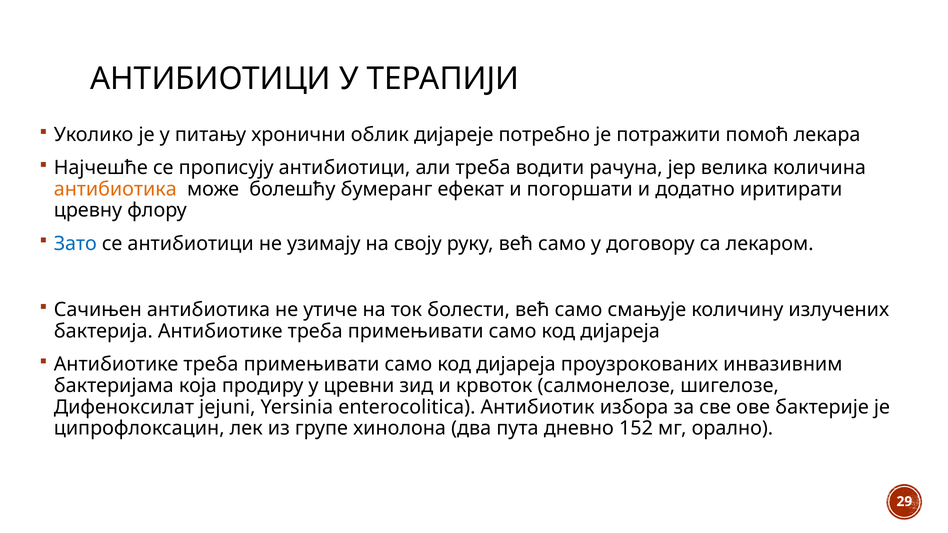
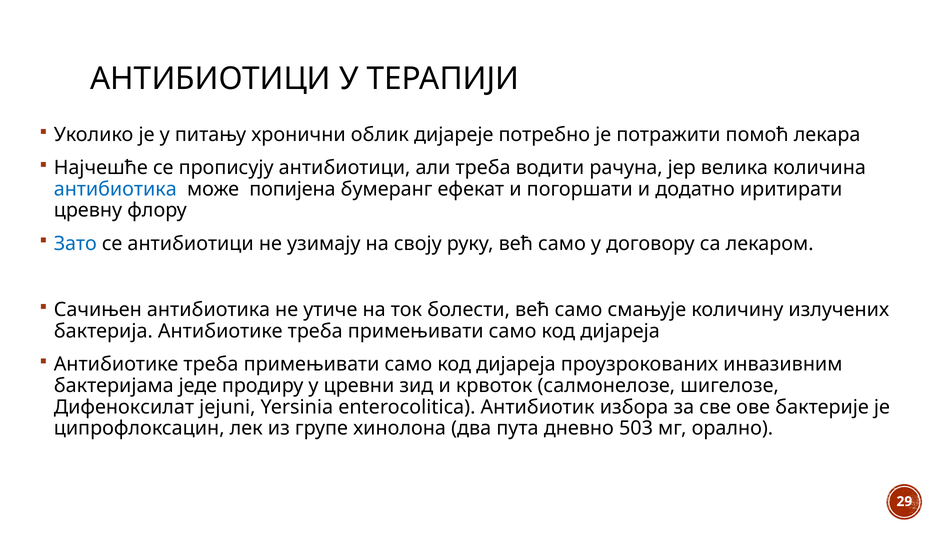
антибиотика at (115, 189) colour: orange -> blue
болешћу: болешћу -> попијена
која: која -> једе
152: 152 -> 503
